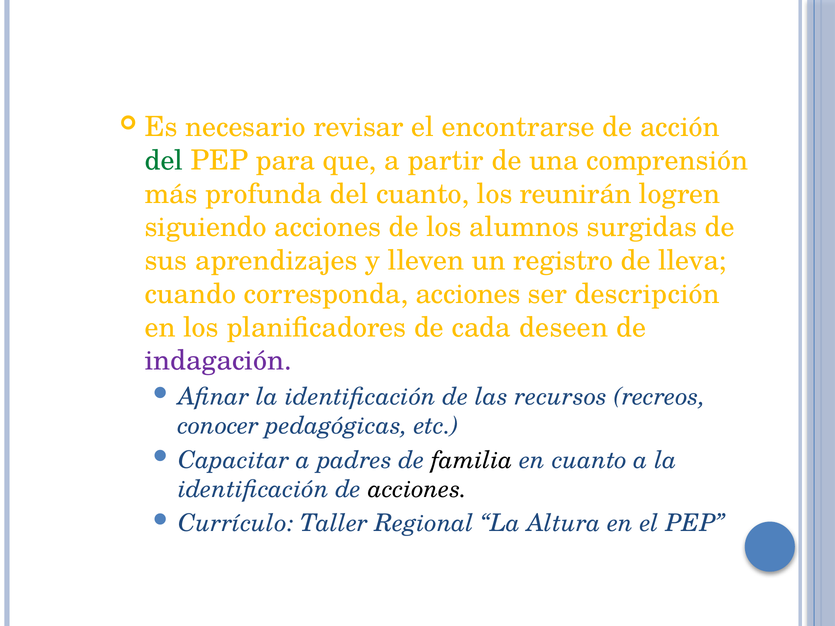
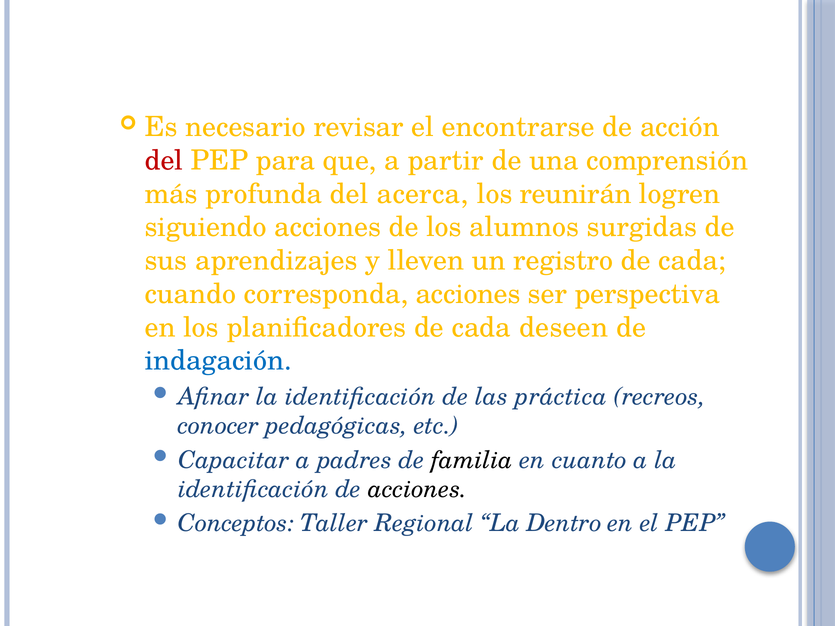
del at (164, 161) colour: green -> red
del cuanto: cuanto -> acerca
registro de lleva: lleva -> cada
descripción: descripción -> perspectiva
indagación colour: purple -> blue
recursos: recursos -> práctica
Currículo: Currículo -> Conceptos
Altura: Altura -> Dentro
